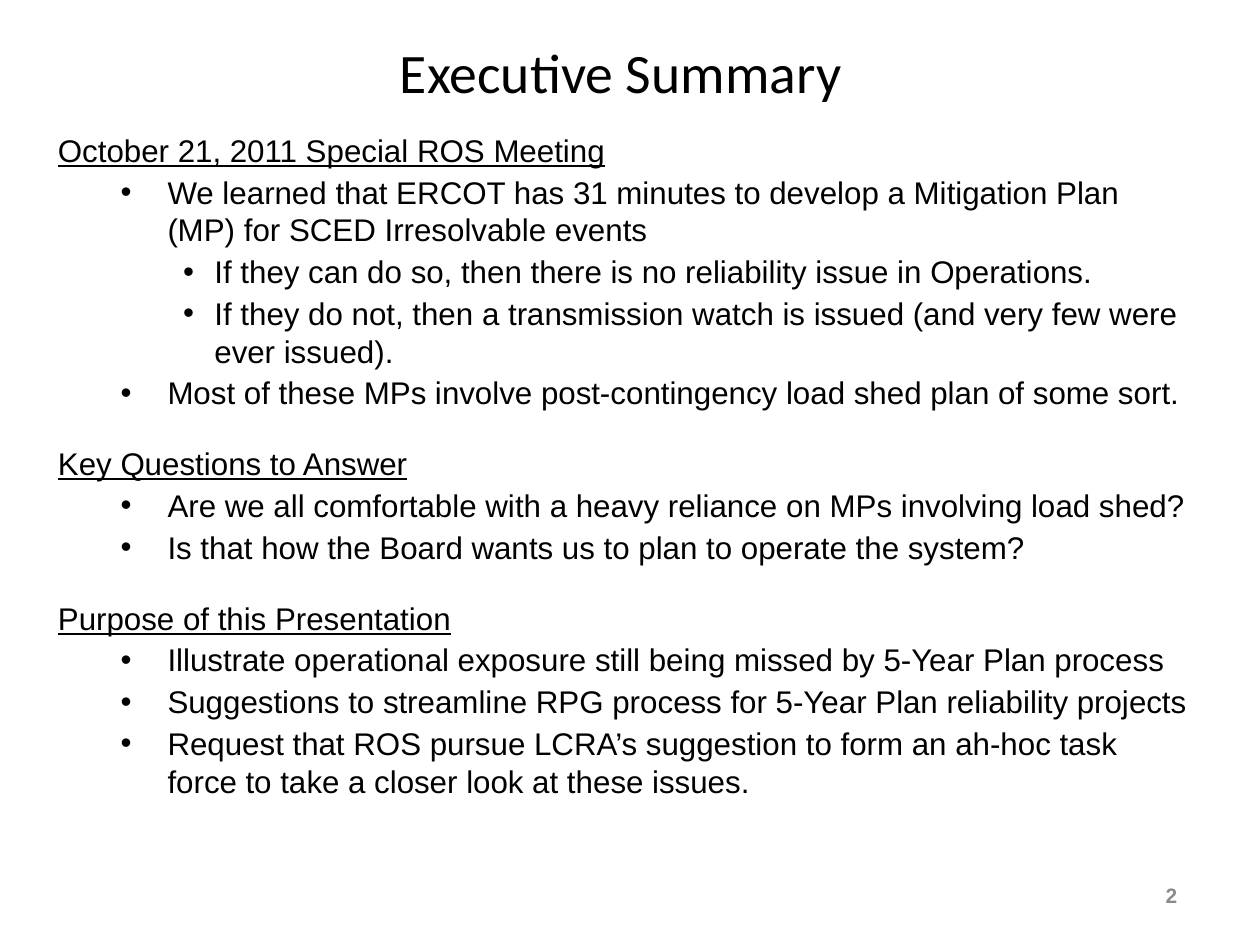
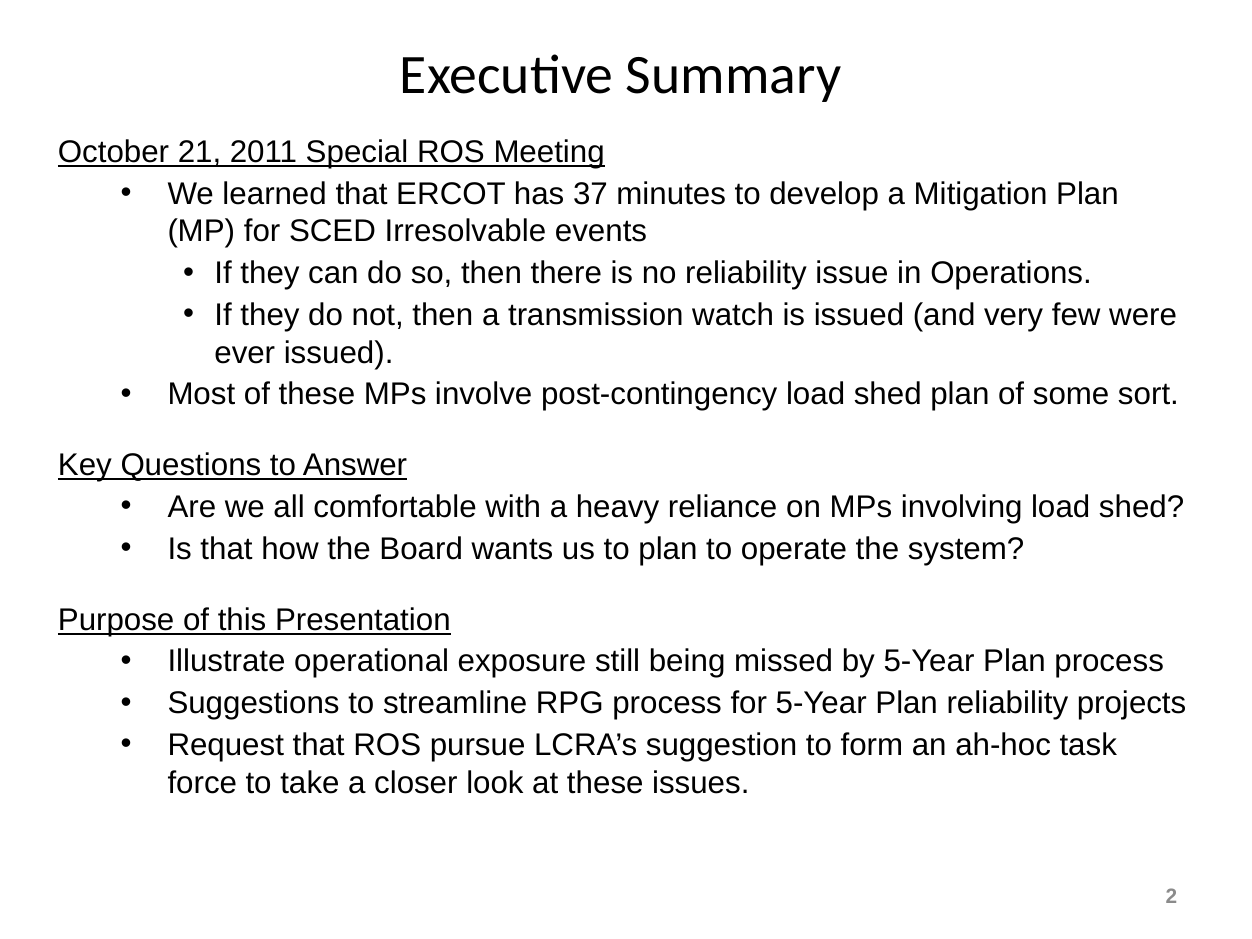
31: 31 -> 37
